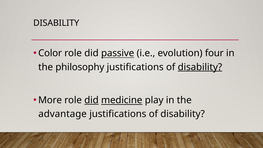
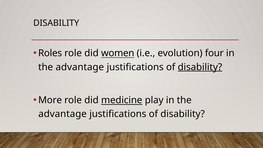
Color: Color -> Roles
passive: passive -> women
philosophy at (80, 67): philosophy -> advantage
did at (91, 100) underline: present -> none
